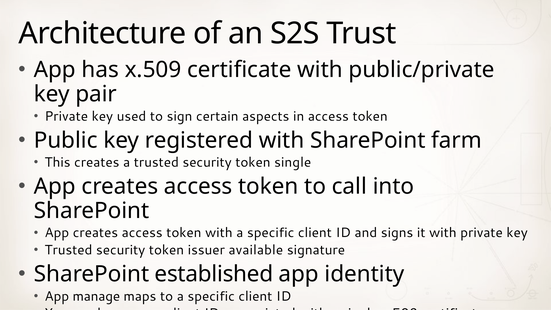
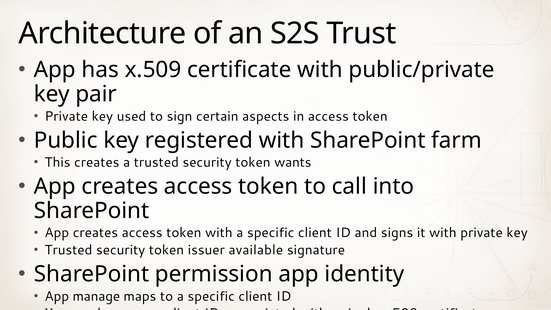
token single: single -> wants
established: established -> permission
